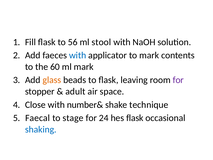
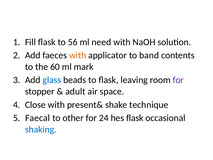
stool: stool -> need
with at (78, 55) colour: blue -> orange
to mark: mark -> band
glass colour: orange -> blue
number&: number& -> present&
stage: stage -> other
